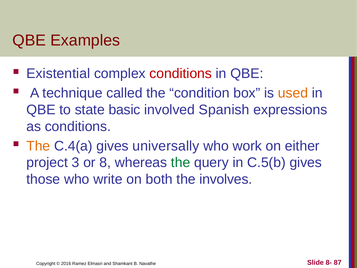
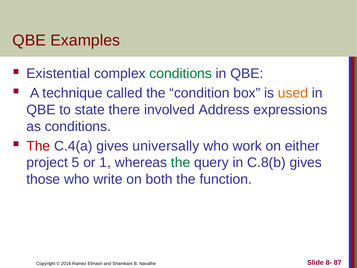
conditions at (181, 74) colour: red -> green
basic: basic -> there
Spanish: Spanish -> Address
The at (38, 146) colour: orange -> red
3: 3 -> 5
8: 8 -> 1
C.5(b: C.5(b -> C.8(b
involves: involves -> function
